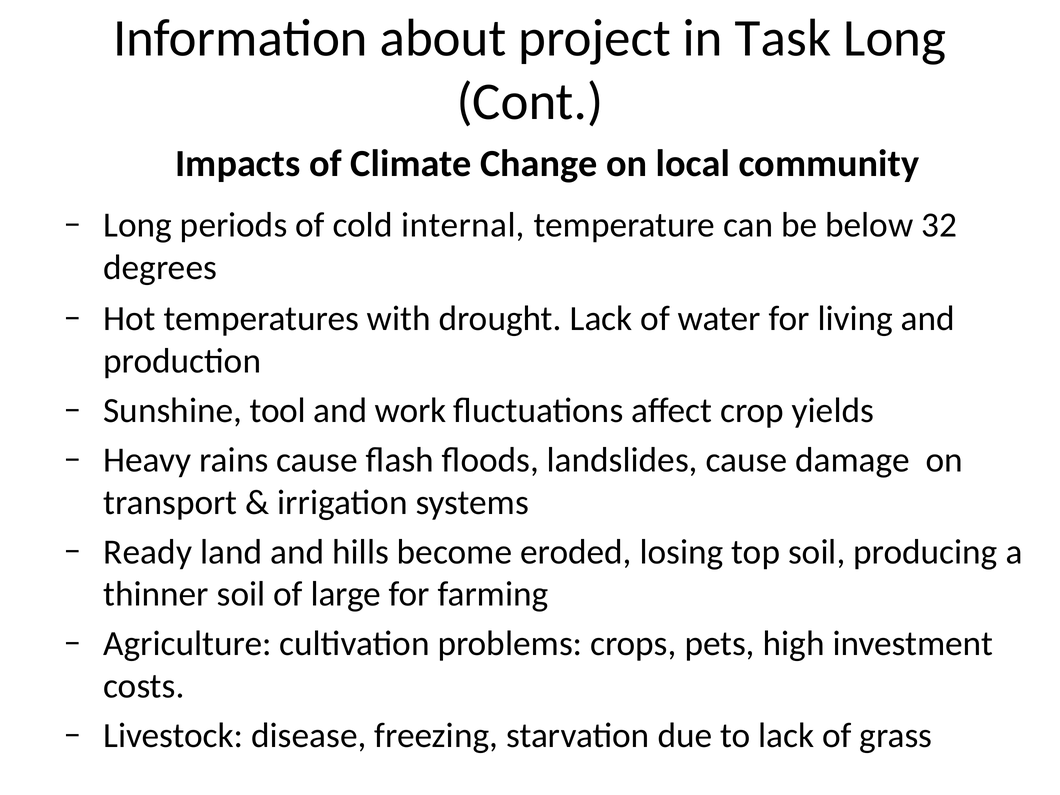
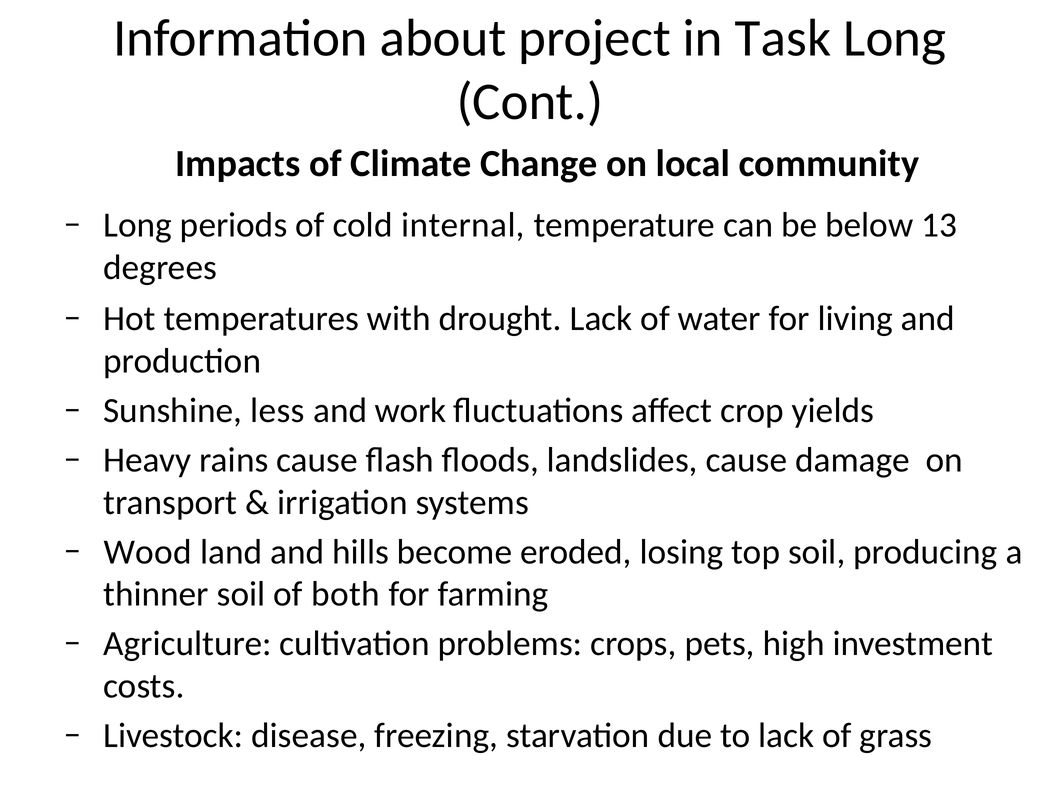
32: 32 -> 13
tool: tool -> less
Ready: Ready -> Wood
large: large -> both
